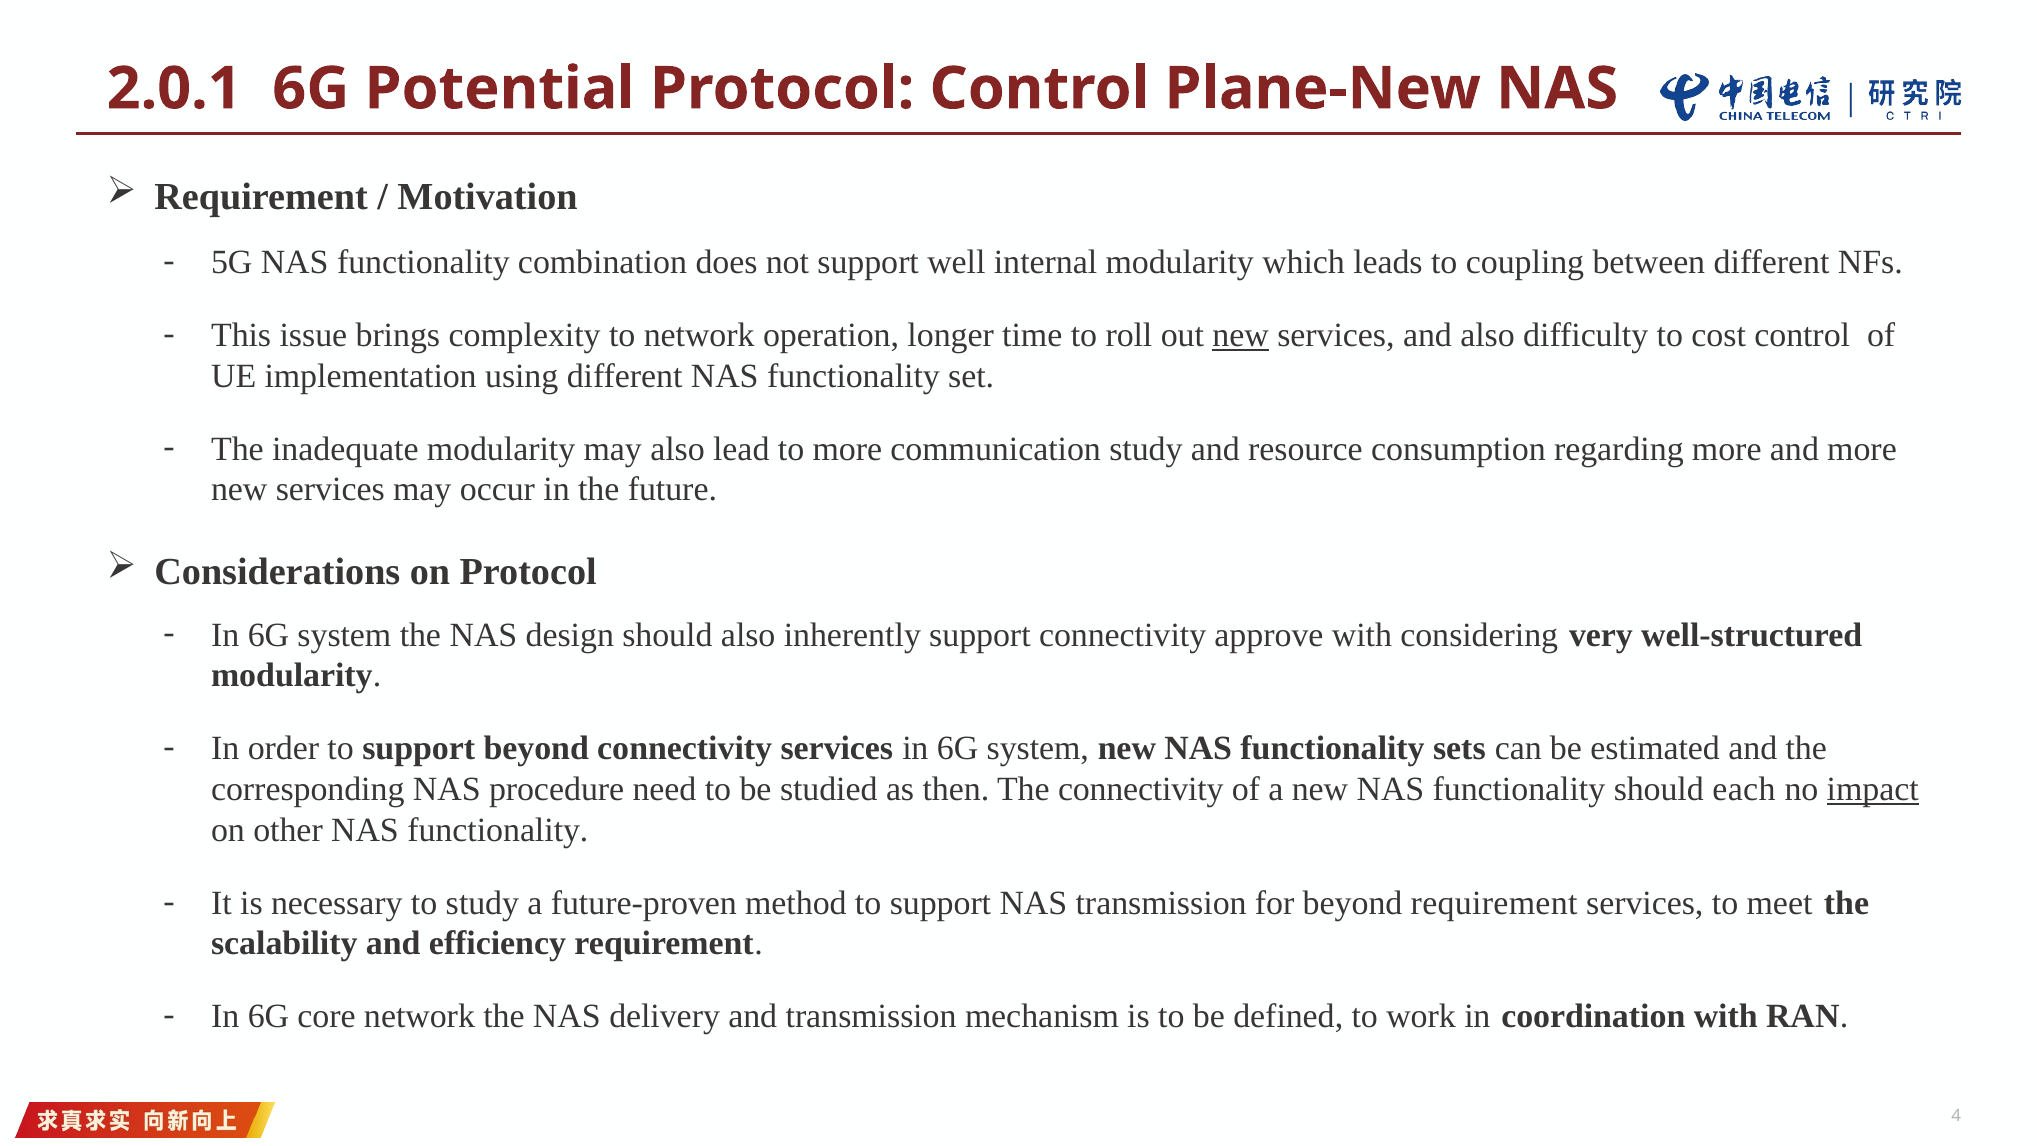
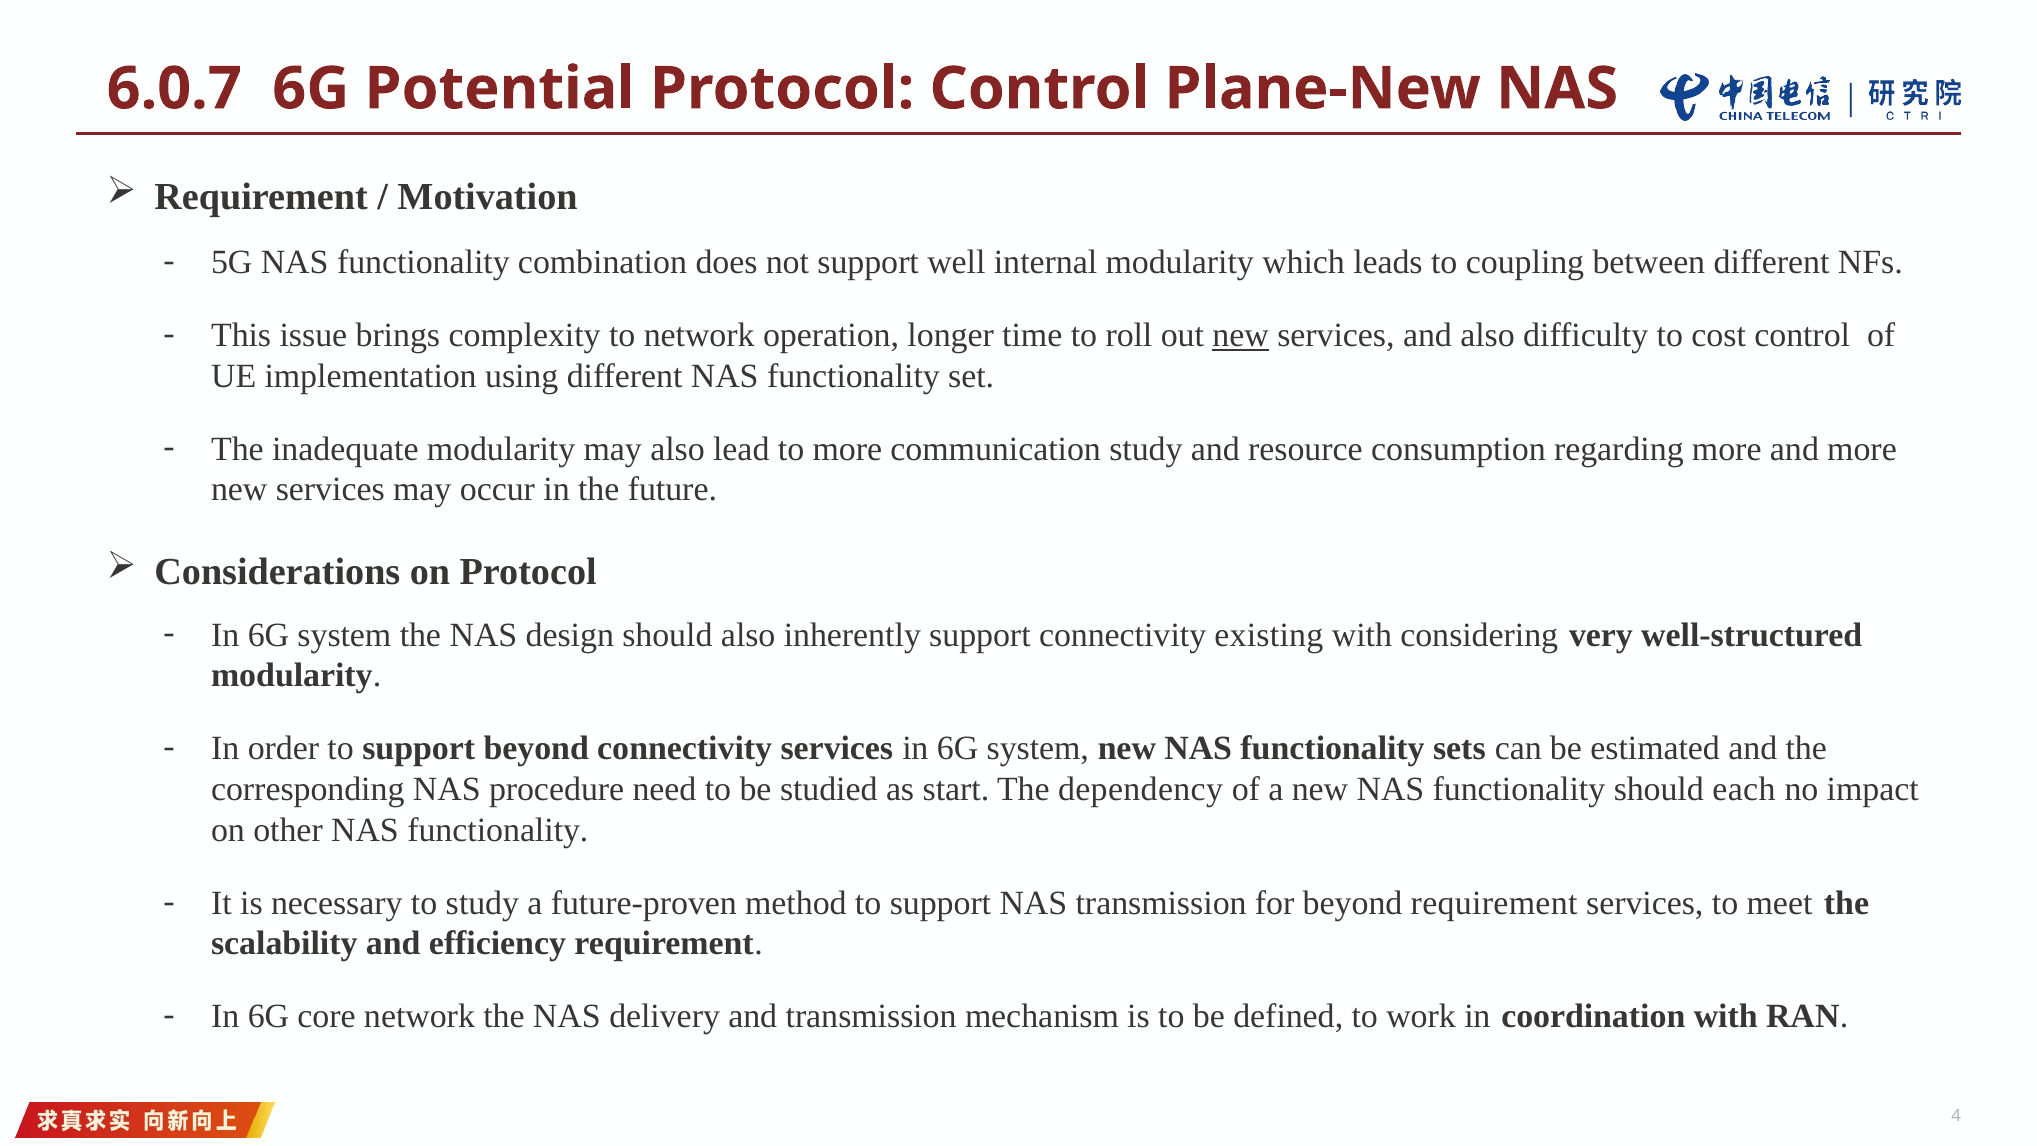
2.0.1: 2.0.1 -> 6.0.7
approve: approve -> existing
then: then -> start
The connectivity: connectivity -> dependency
impact underline: present -> none
